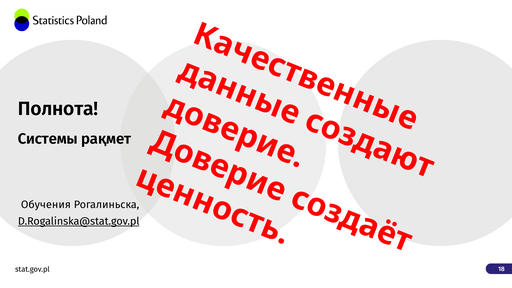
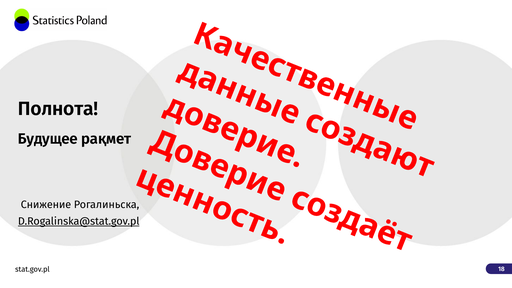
Системы: Системы -> Будущее
Обучения: Обучения -> Снижение
